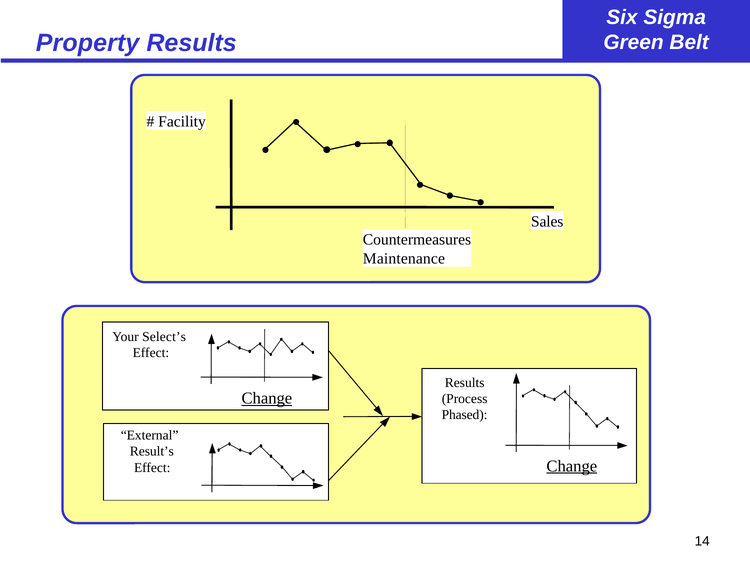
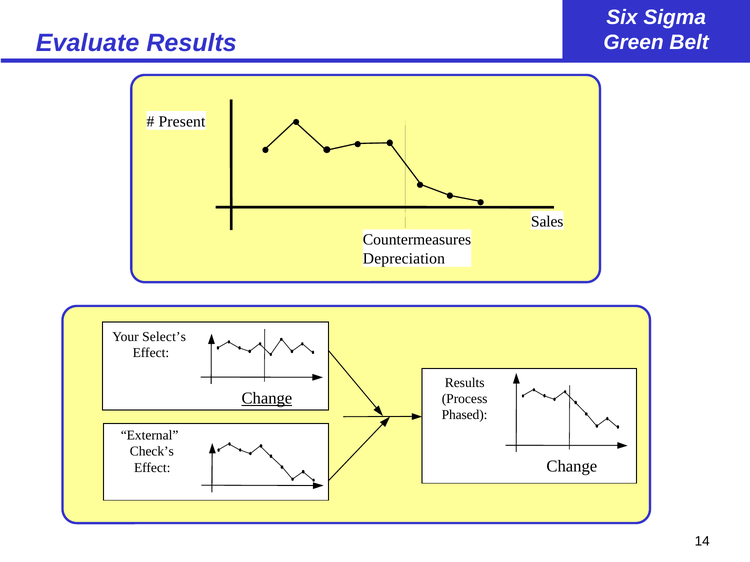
Property: Property -> Evaluate
Facility: Facility -> Present
Maintenance: Maintenance -> Depreciation
Result’s: Result’s -> Check’s
Change at (572, 467) underline: present -> none
